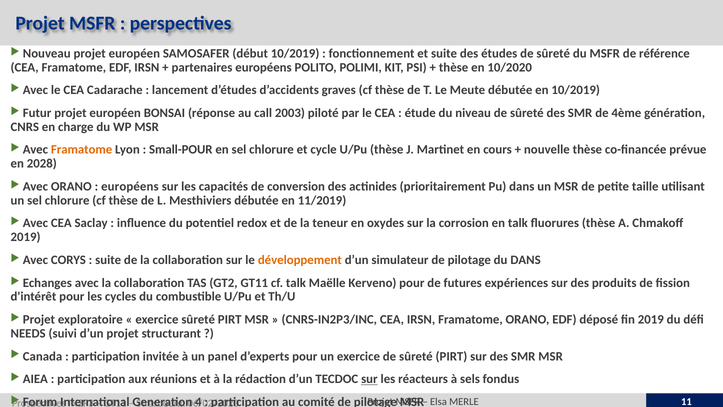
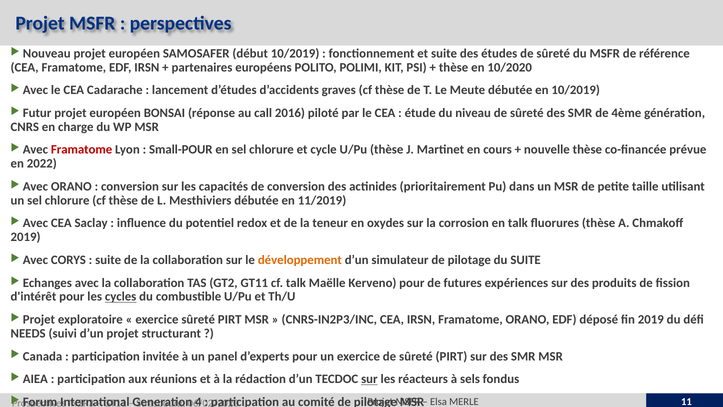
2003: 2003 -> 2016
Framatome at (82, 150) colour: orange -> red
2028: 2028 -> 2022
européens at (130, 186): européens -> conversion
du DANS: DANS -> SUITE
cycles underline: none -> present
